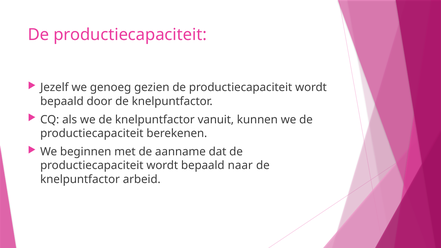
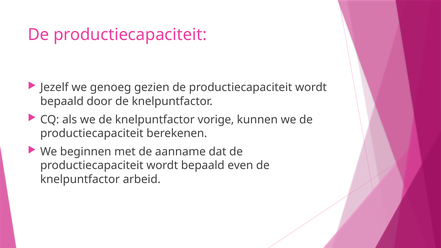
vanuit: vanuit -> vorige
naar: naar -> even
